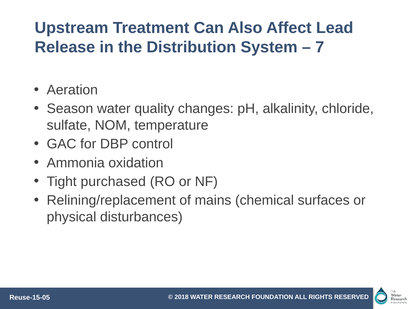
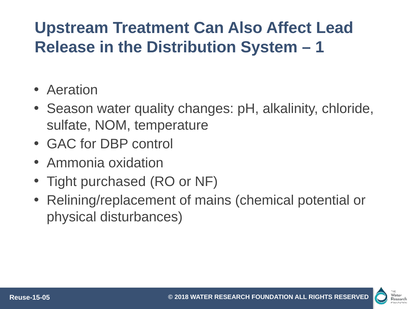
7: 7 -> 1
surfaces: surfaces -> potential
